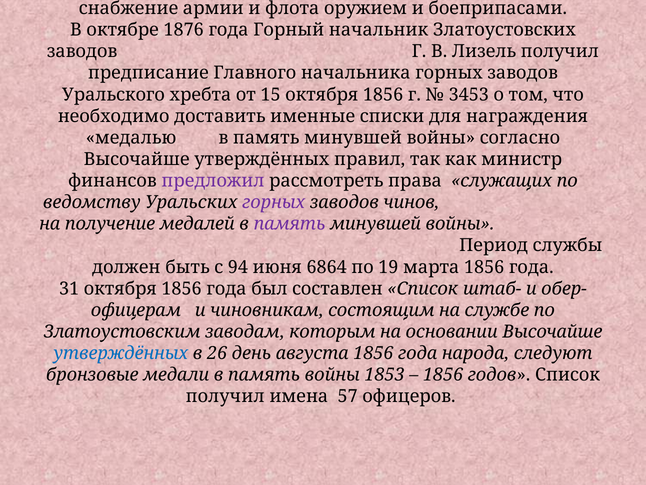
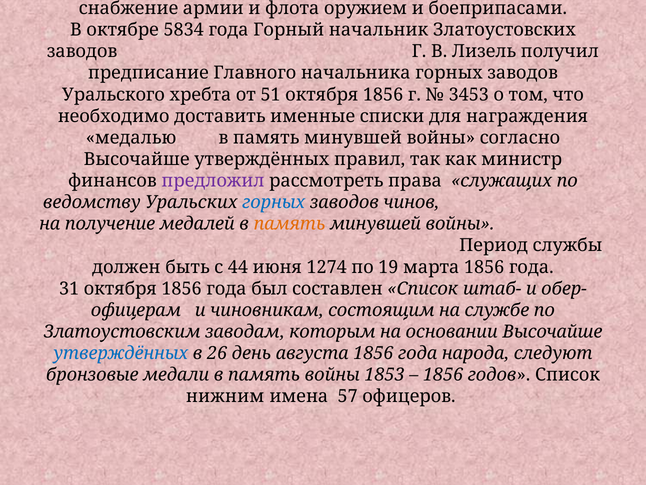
1876: 1876 -> 5834
15: 15 -> 51
горных at (274, 202) colour: purple -> blue
память at (290, 224) colour: purple -> orange
94: 94 -> 44
6864: 6864 -> 1274
получил at (225, 396): получил -> нижним
